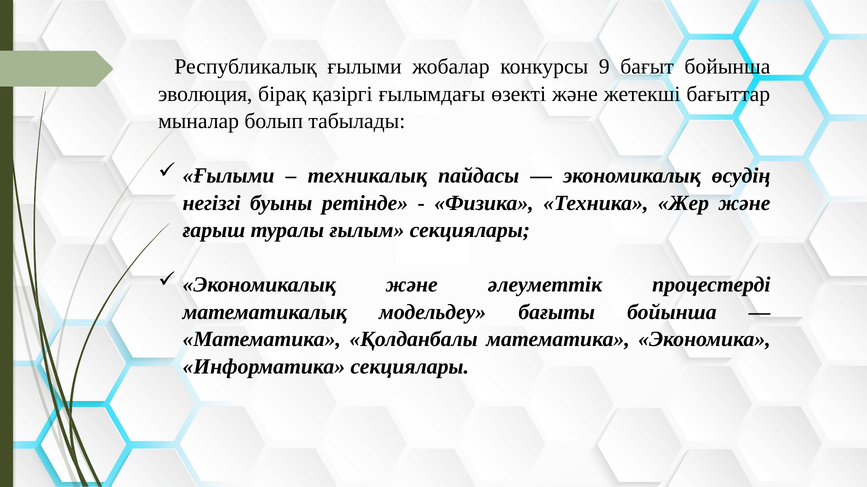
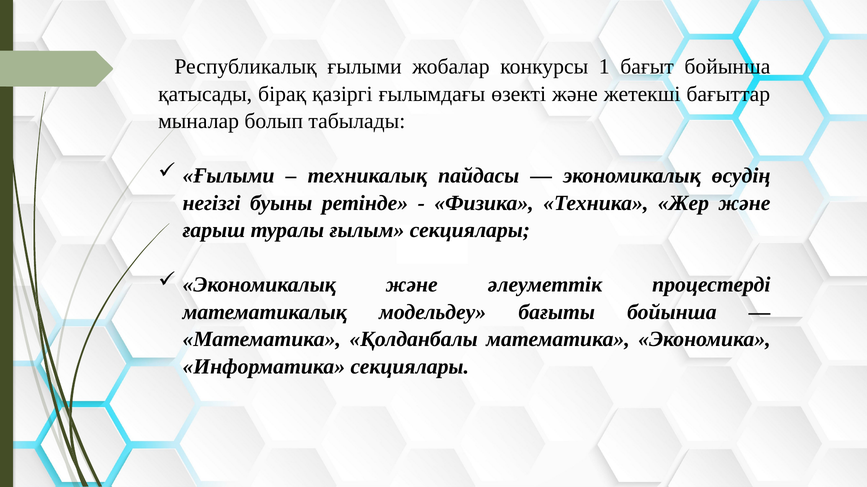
9: 9 -> 1
эволюция: эволюция -> қатысады
